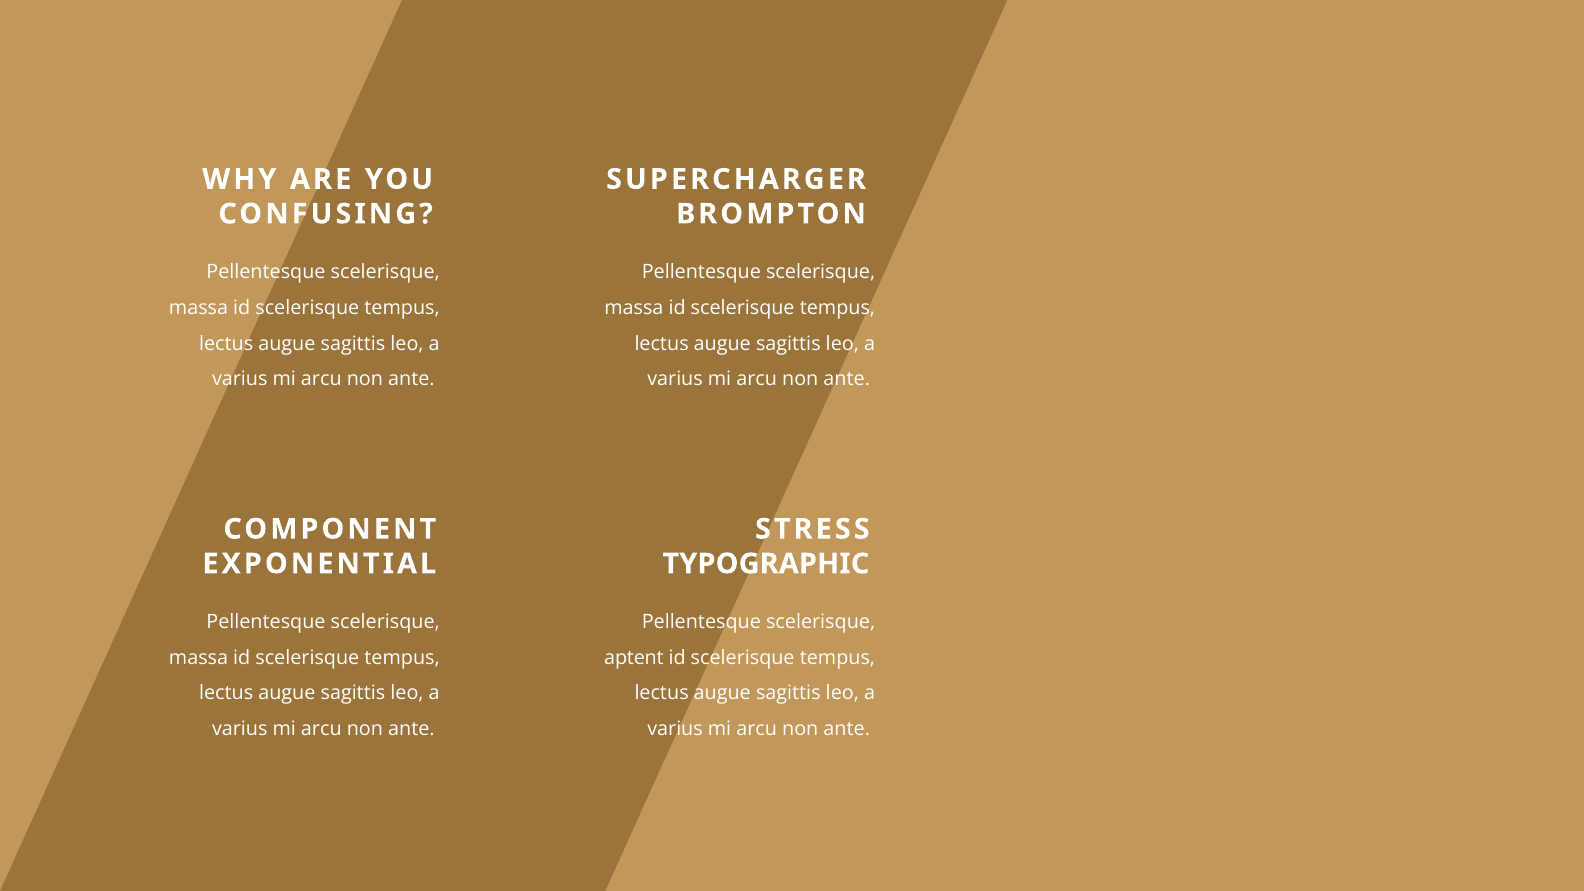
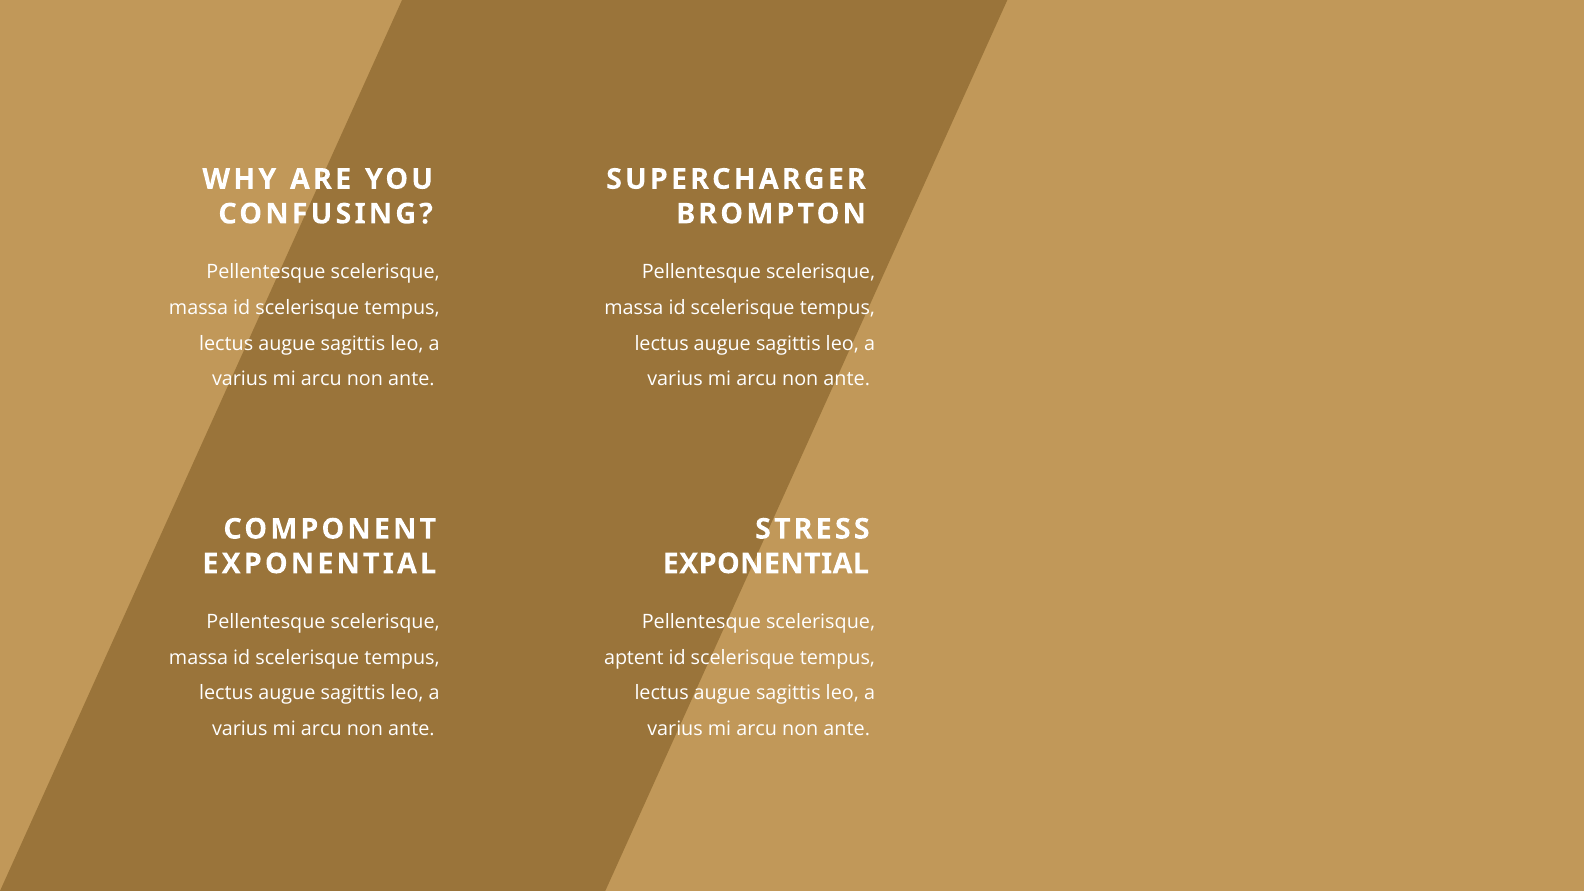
TYPOGRAPHIC at (766, 564): TYPOGRAPHIC -> EXPONENTIAL
